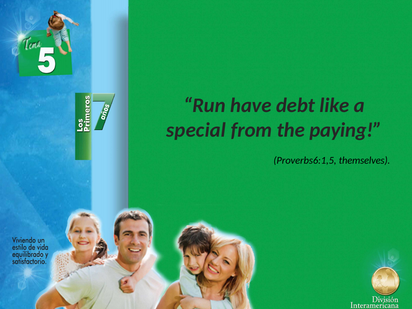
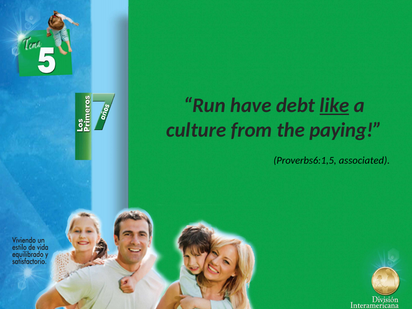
like underline: none -> present
special: special -> culture
themselves: themselves -> associated
